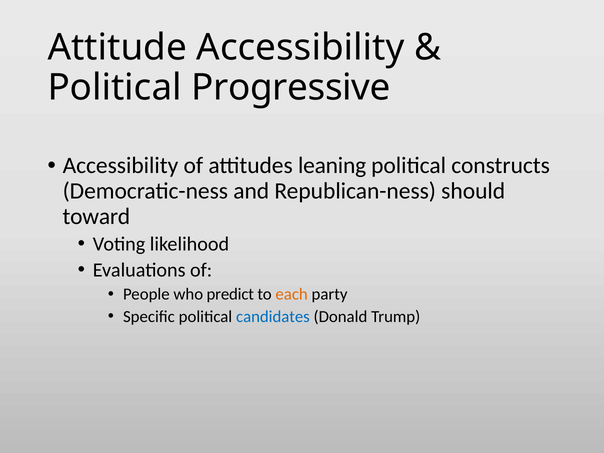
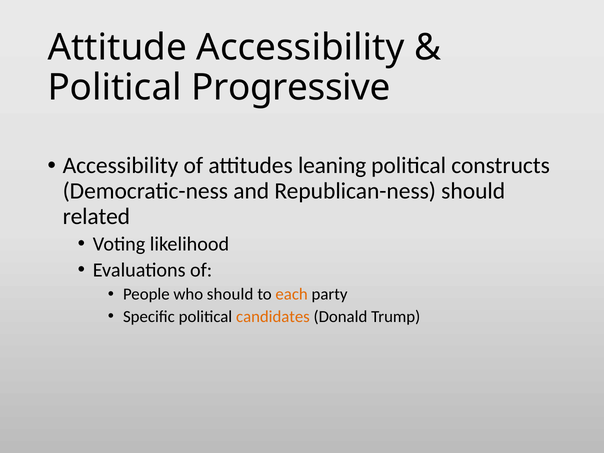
toward: toward -> related
who predict: predict -> should
candidates colour: blue -> orange
